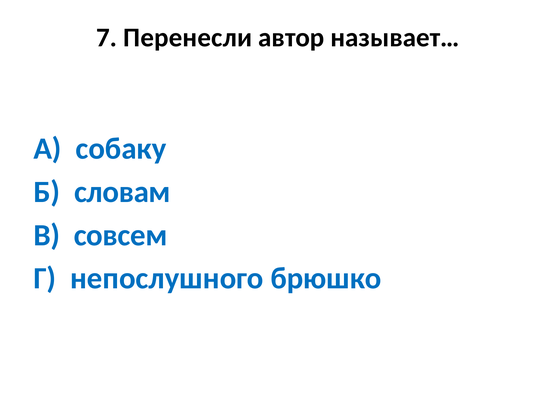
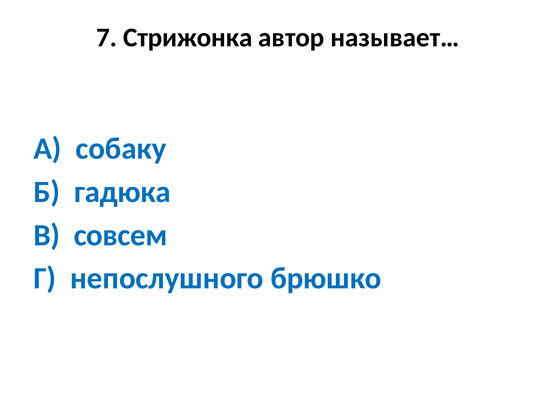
Перенесли: Перенесли -> Стрижонка
словам: словам -> гадюка
